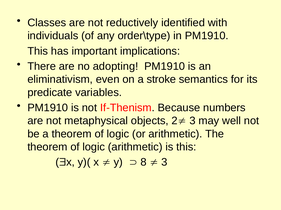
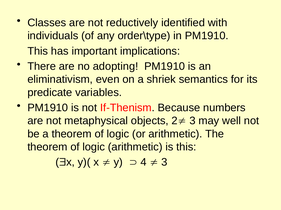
stroke: stroke -> shriek
8: 8 -> 4
